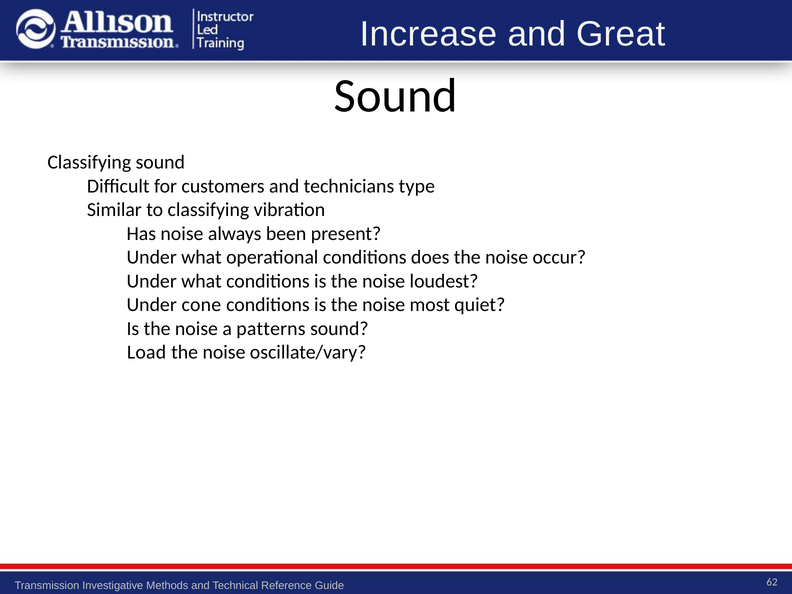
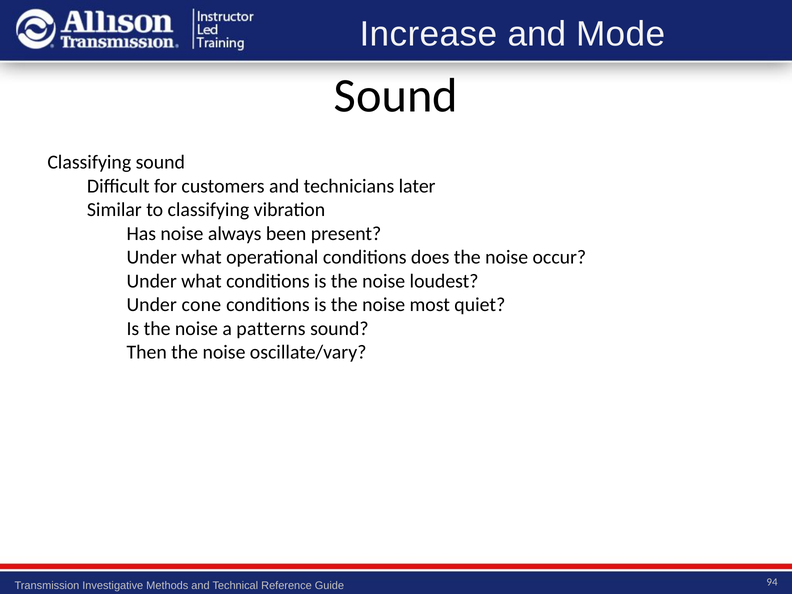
Great: Great -> Mode
type: type -> later
Load: Load -> Then
62: 62 -> 94
